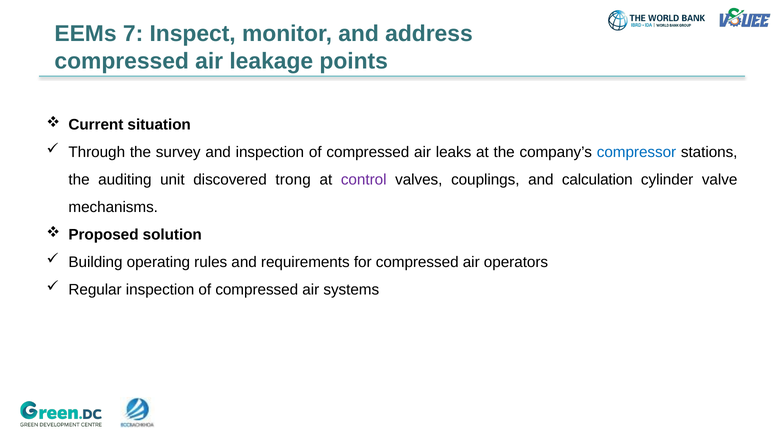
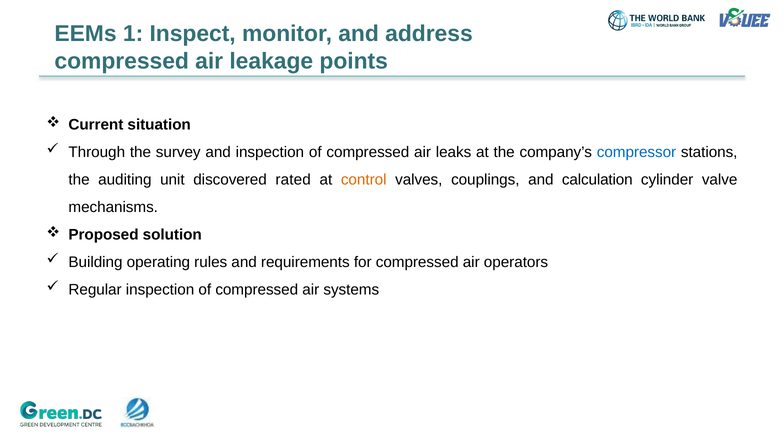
7: 7 -> 1
trong: trong -> rated
control colour: purple -> orange
